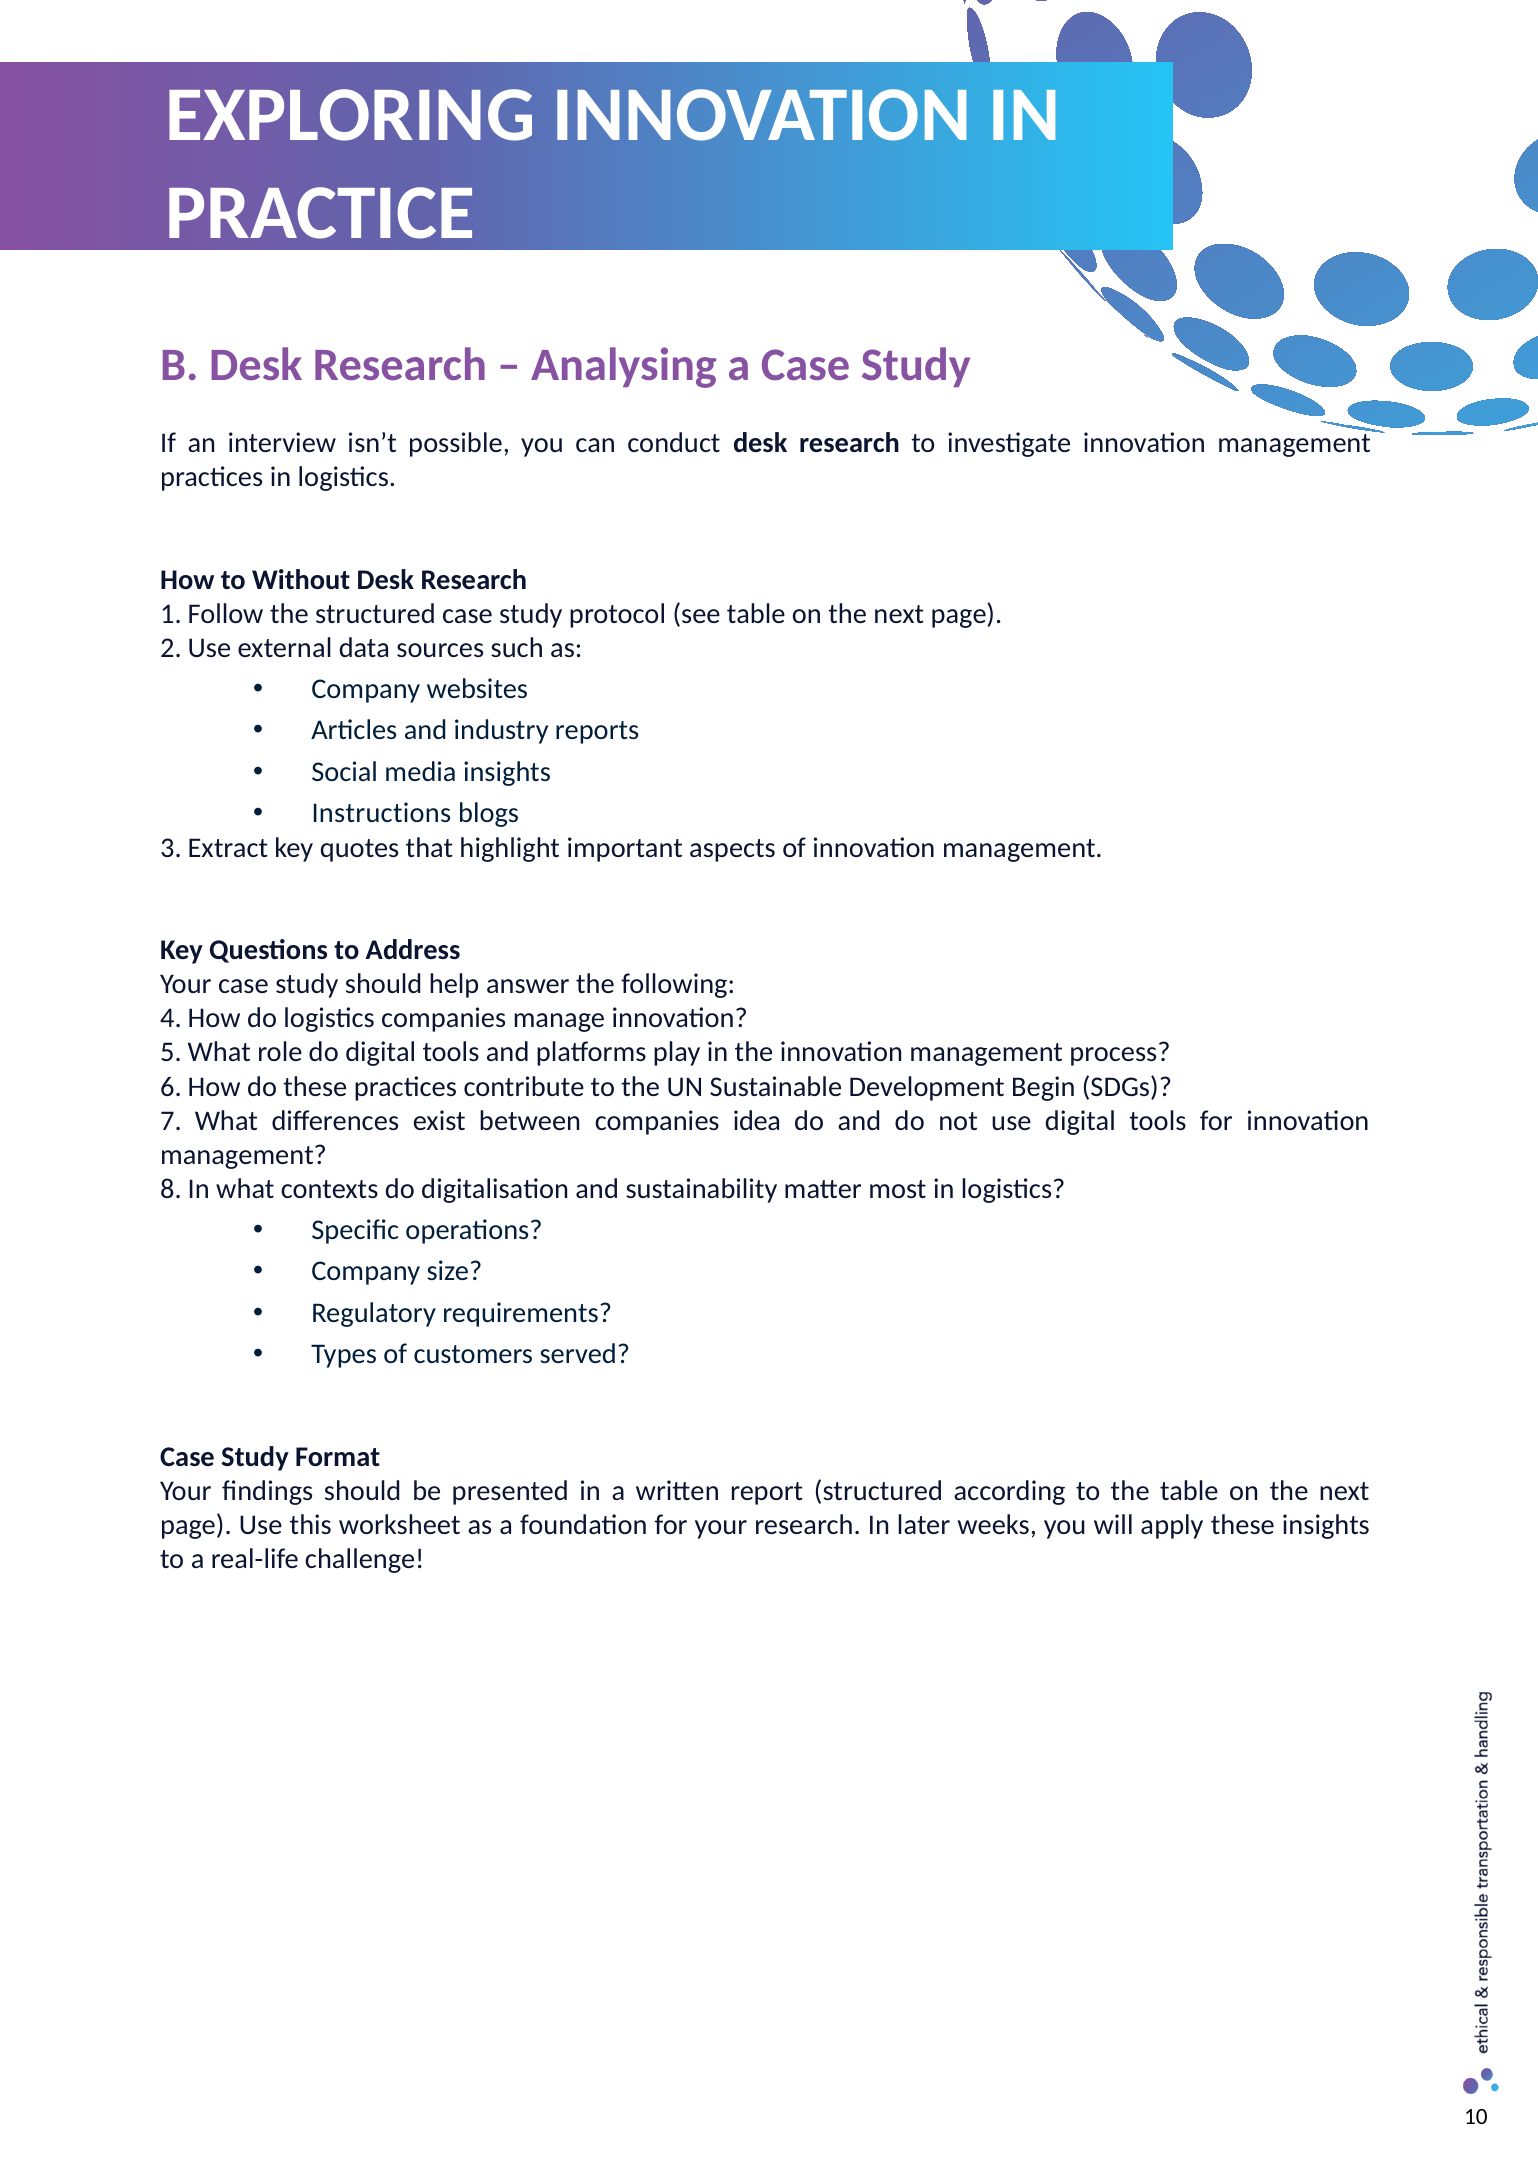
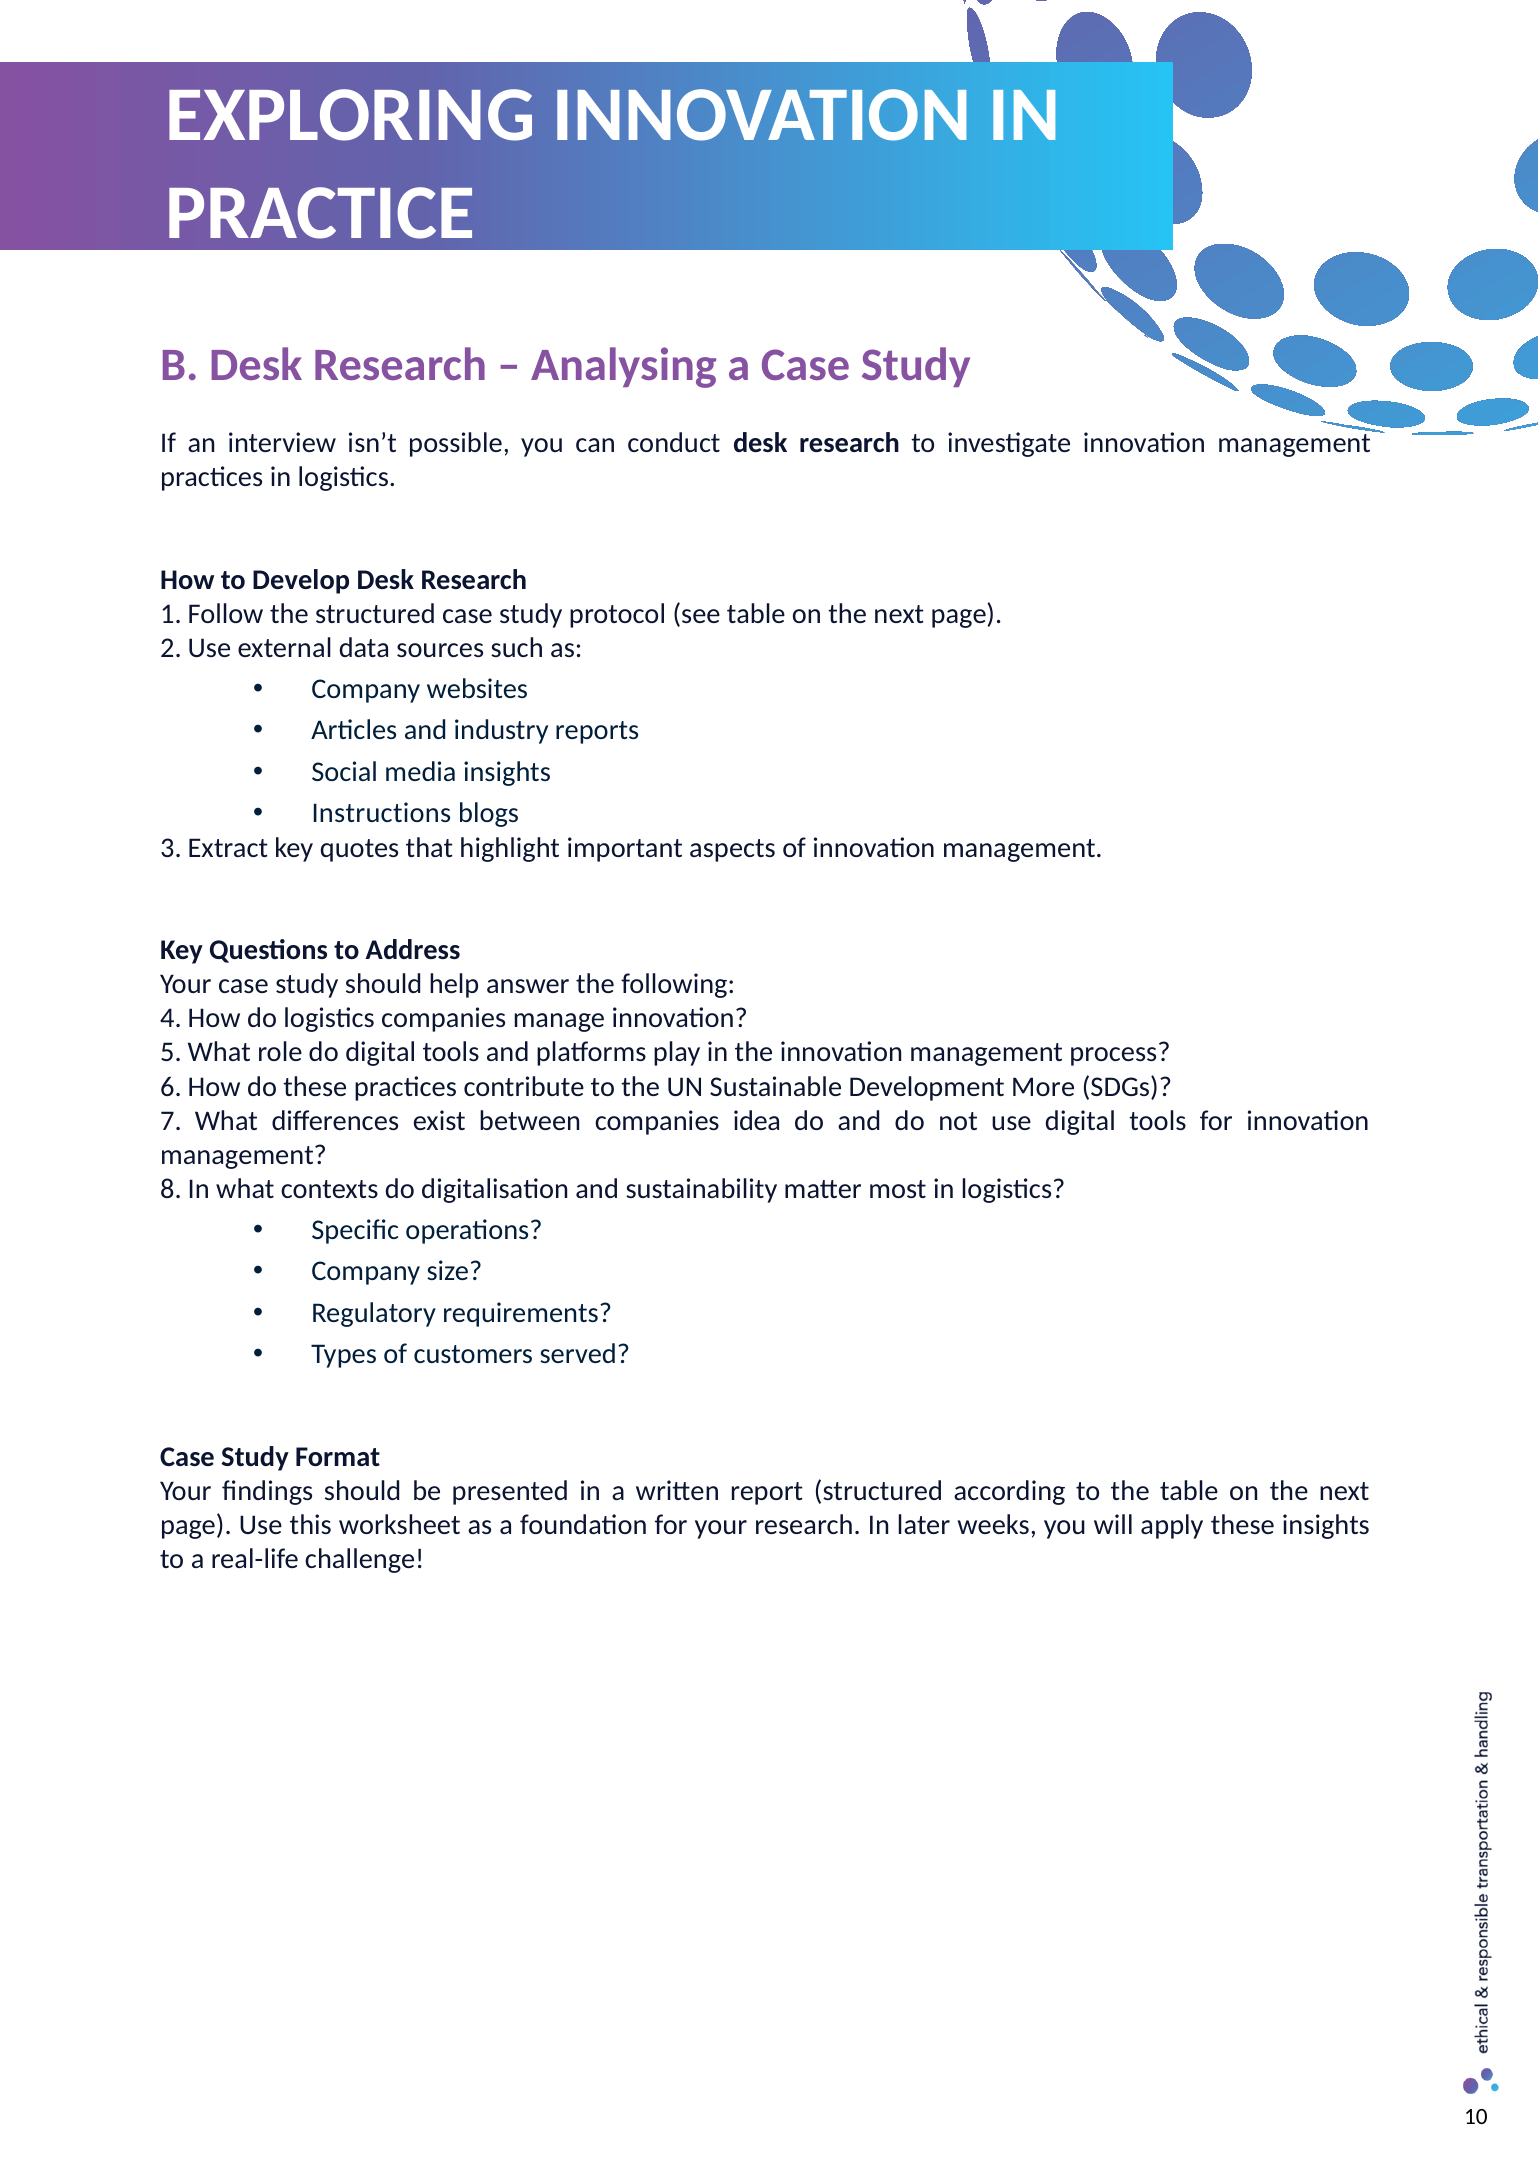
Without: Without -> Develop
Begin: Begin -> More
